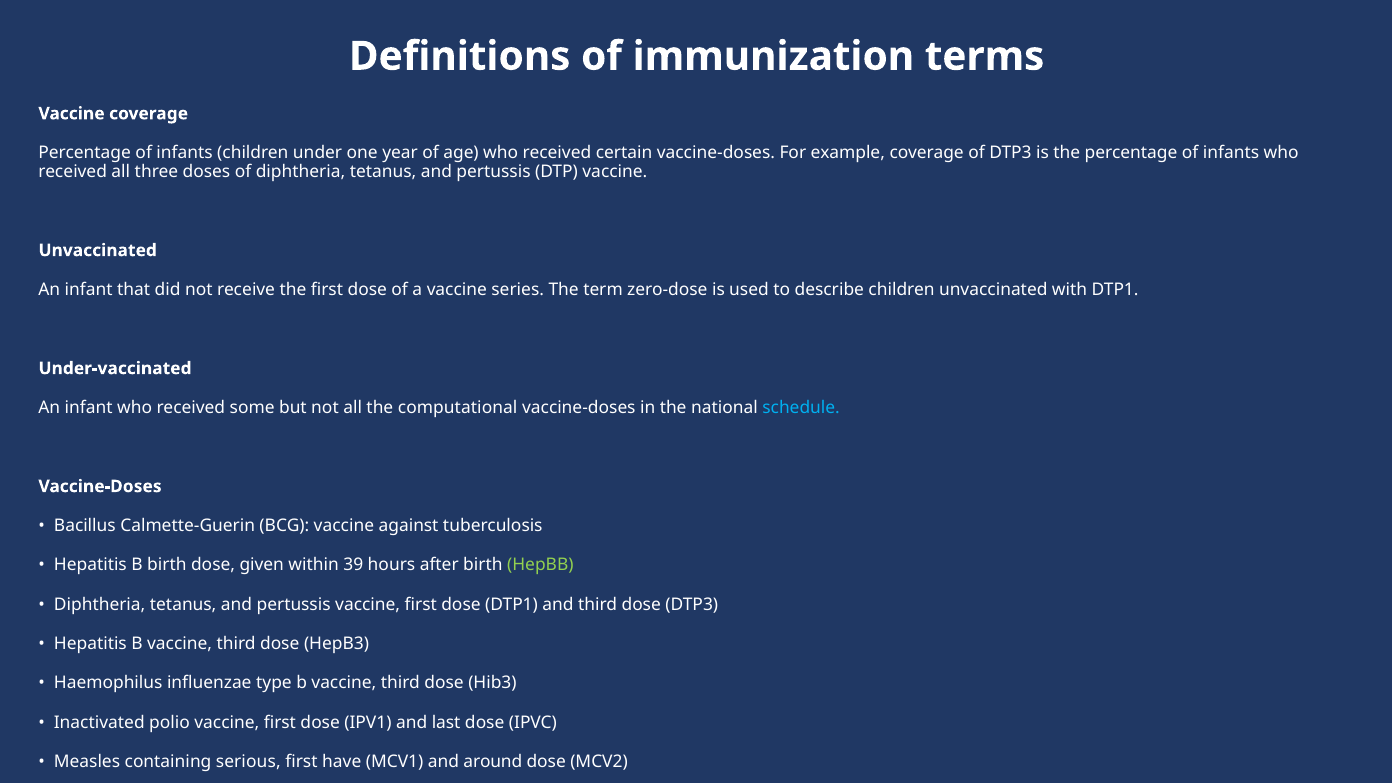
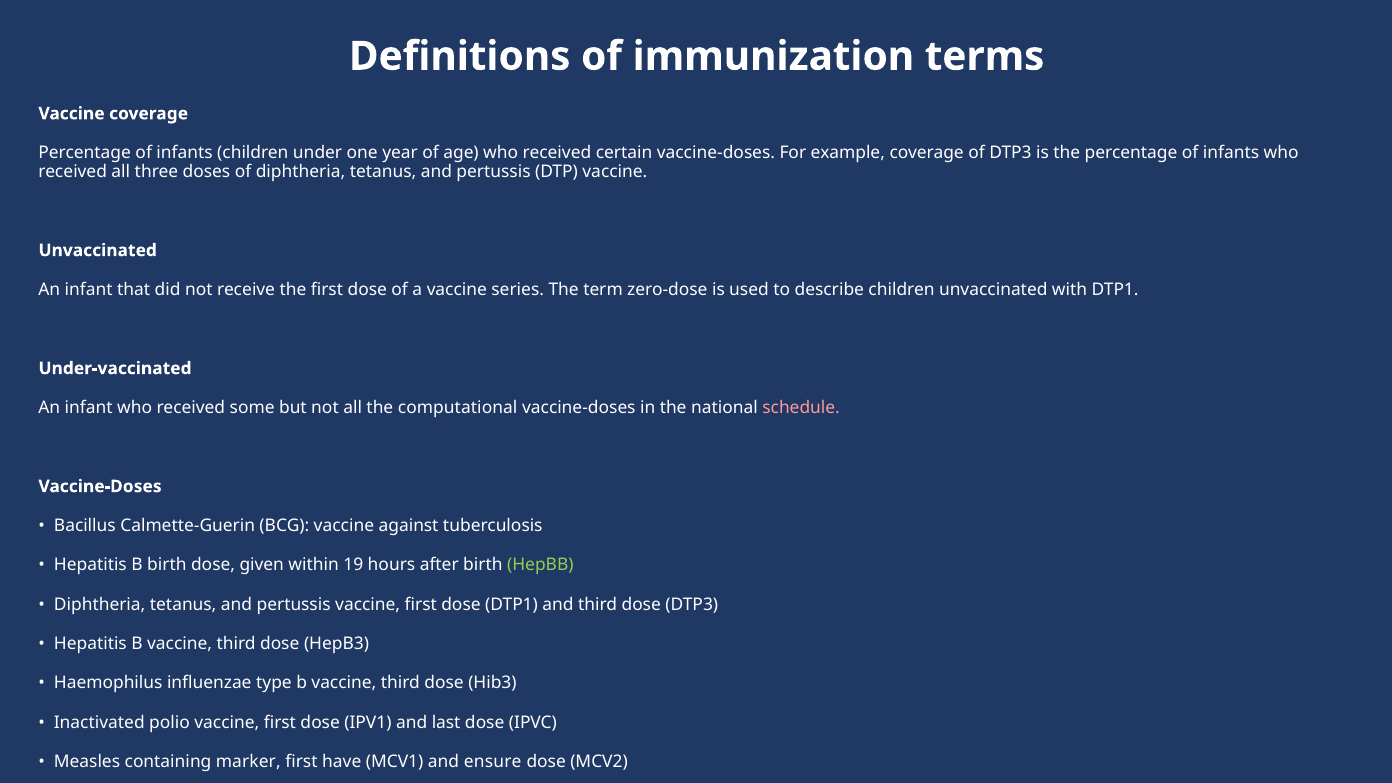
schedule colour: light blue -> pink
39: 39 -> 19
serious: serious -> marker
and around: around -> ensure
